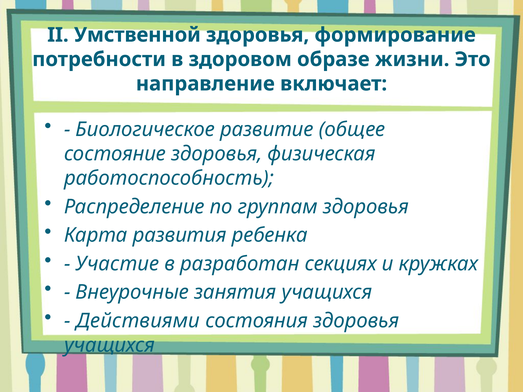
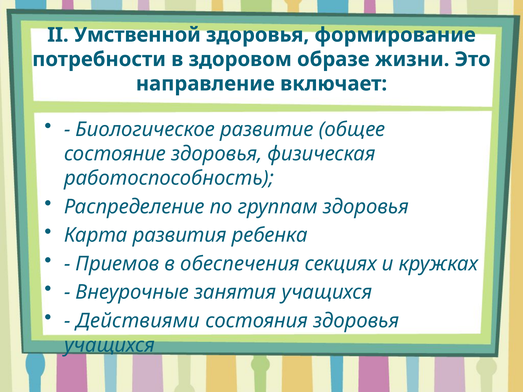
Участие: Участие -> Приемов
разработан: разработан -> обеспечения
